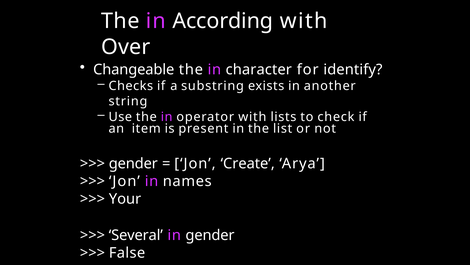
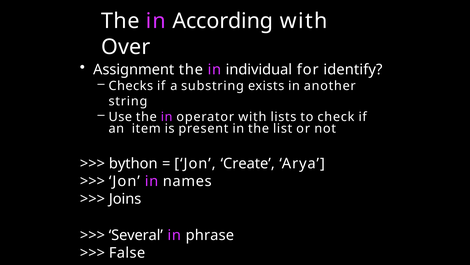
Changeable: Changeable -> Assignment
character: character -> individual
gender at (133, 163): gender -> bython
Your: Your -> Joins
in gender: gender -> phrase
